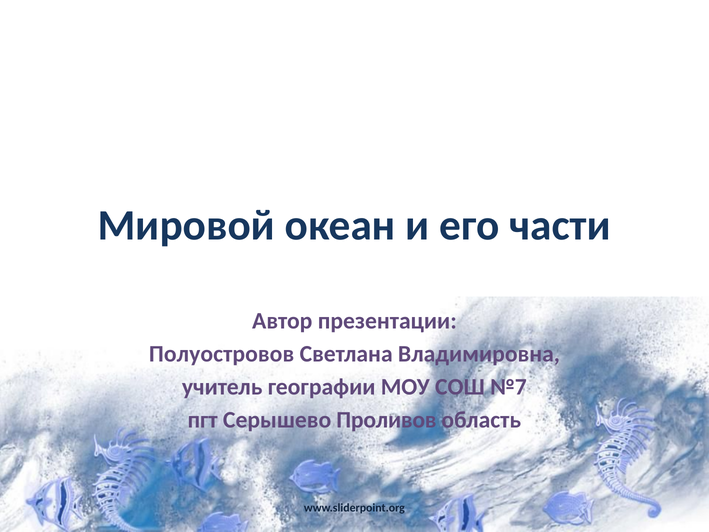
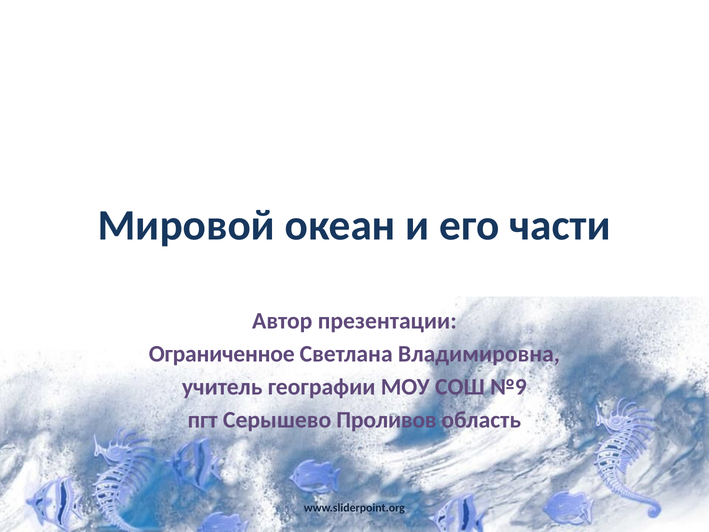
Полуостровов: Полуостровов -> Ограниченное
№7: №7 -> №9
